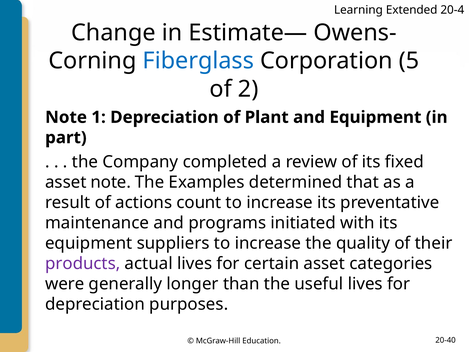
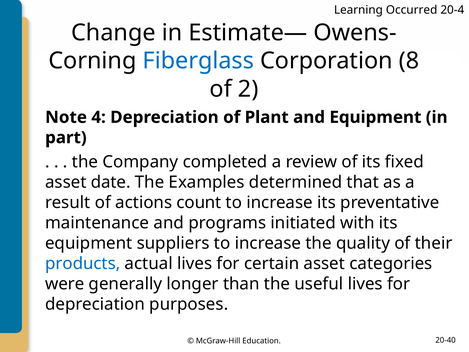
Extended: Extended -> Occurred
5: 5 -> 8
1: 1 -> 4
asset note: note -> date
products colour: purple -> blue
